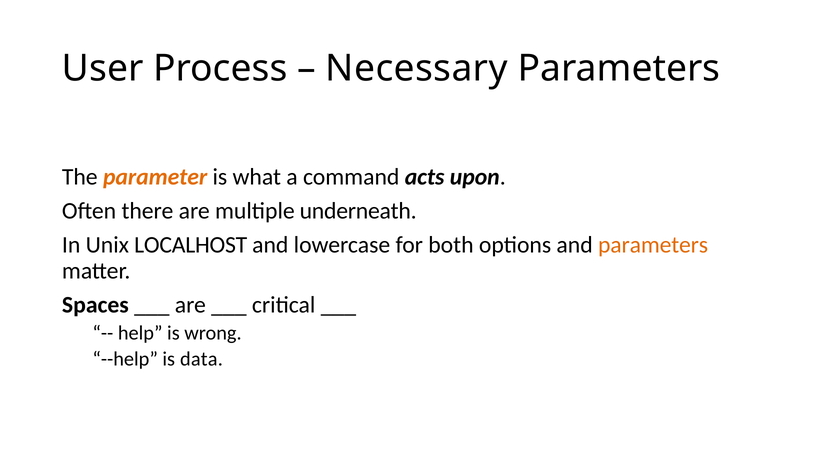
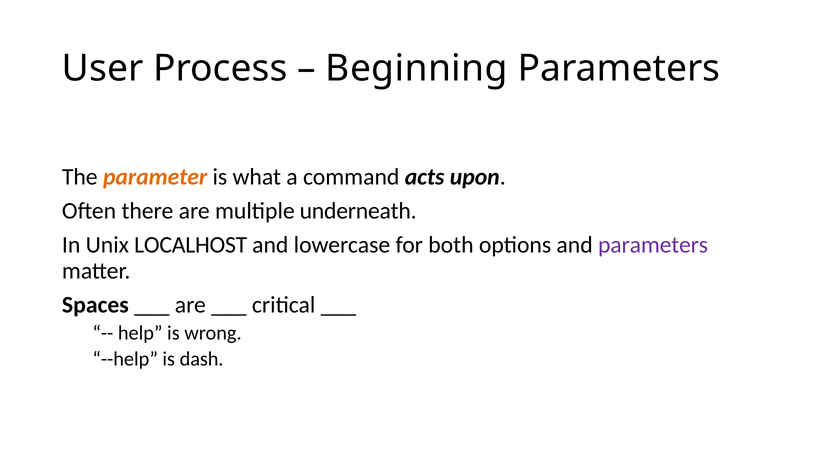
Necessary: Necessary -> Beginning
parameters at (653, 245) colour: orange -> purple
data: data -> dash
